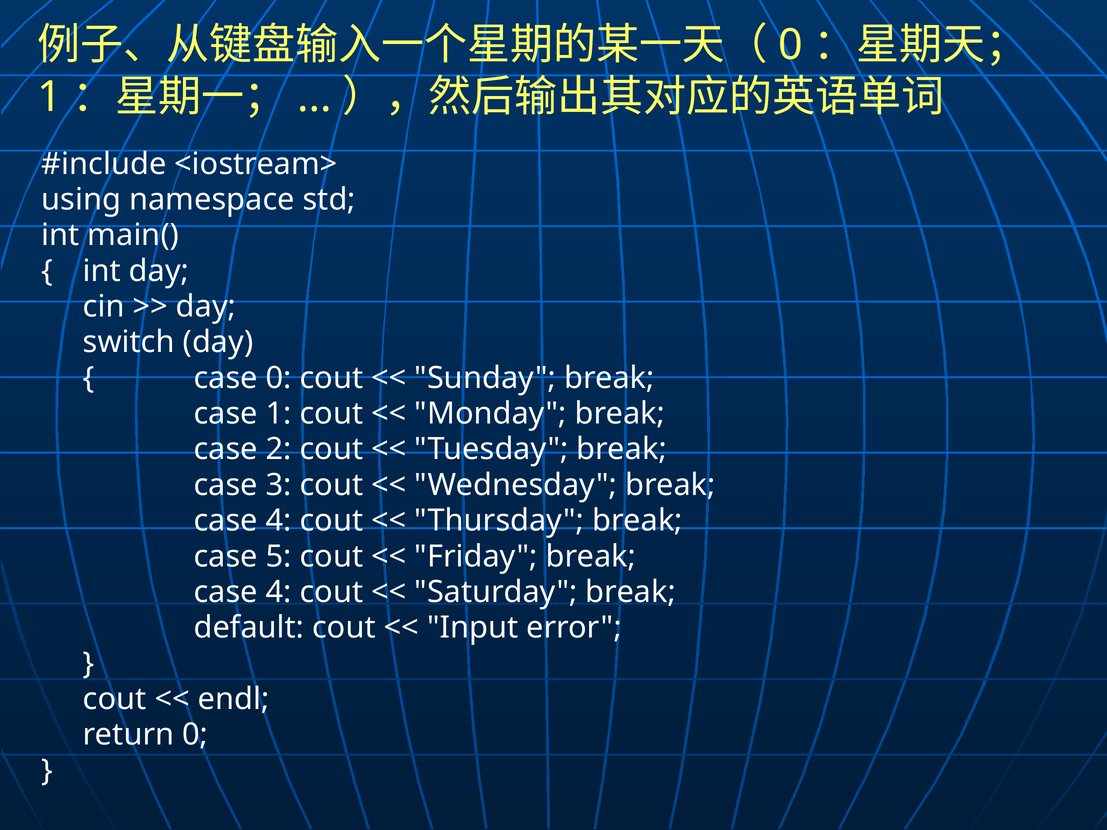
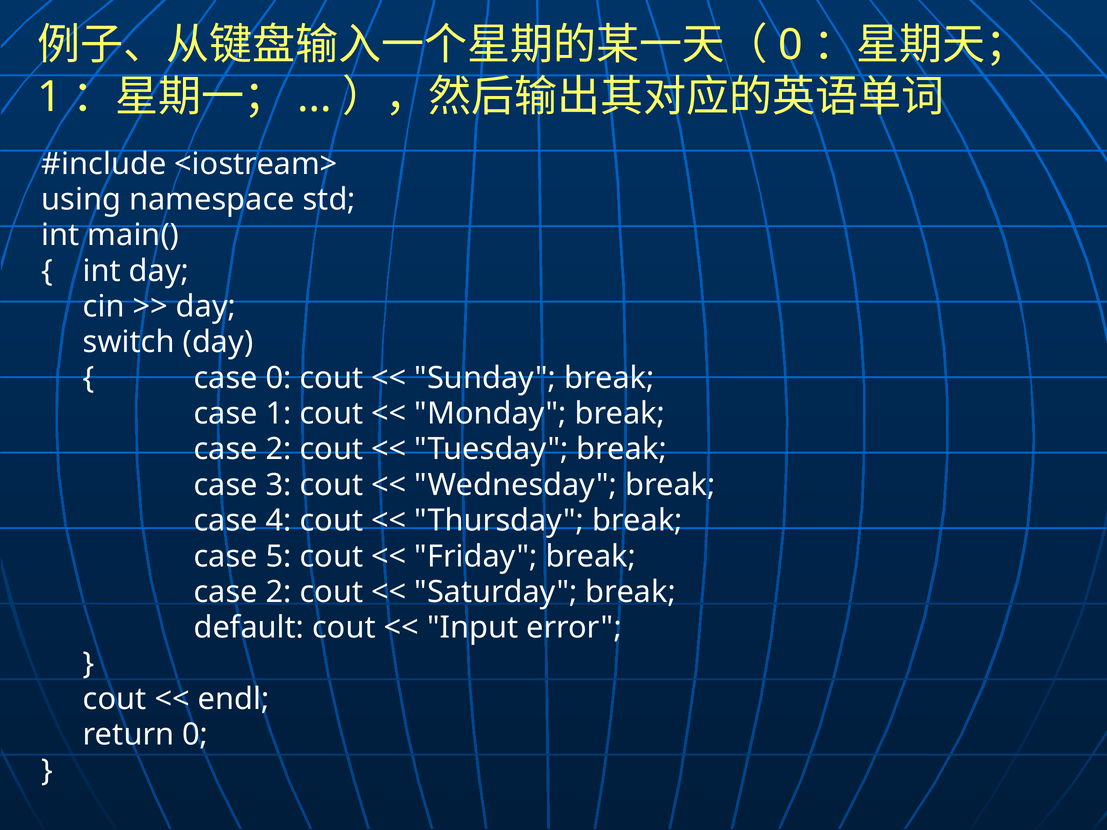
4 at (279, 592): 4 -> 2
